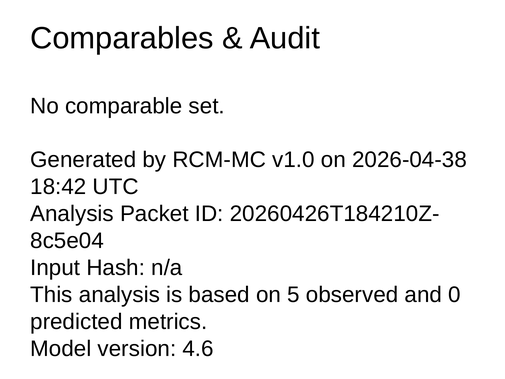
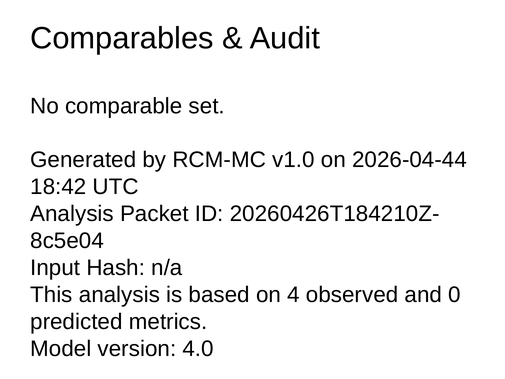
2026-04-38: 2026-04-38 -> 2026-04-44
5: 5 -> 4
4.6: 4.6 -> 4.0
